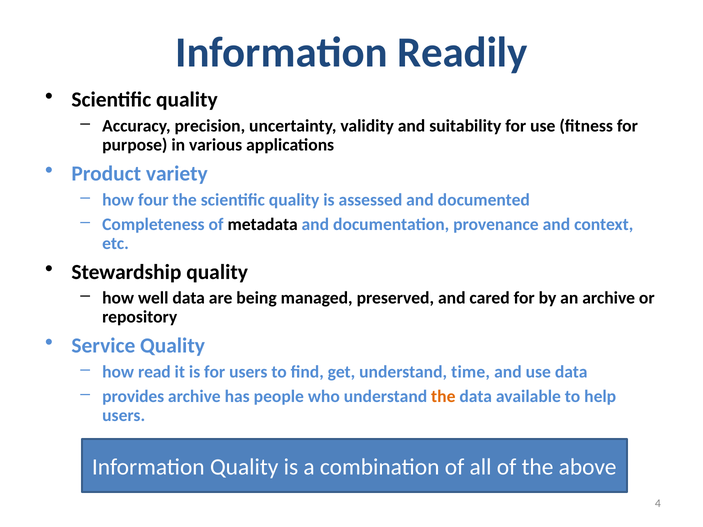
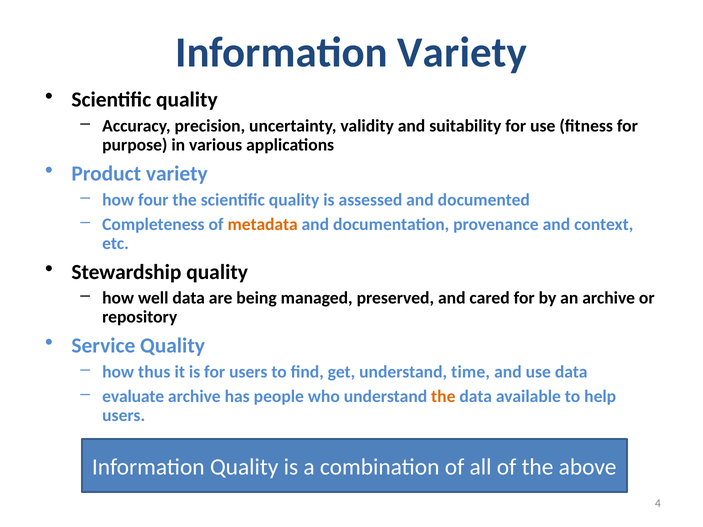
Information Readily: Readily -> Variety
metadata colour: black -> orange
read: read -> thus
provides: provides -> evaluate
